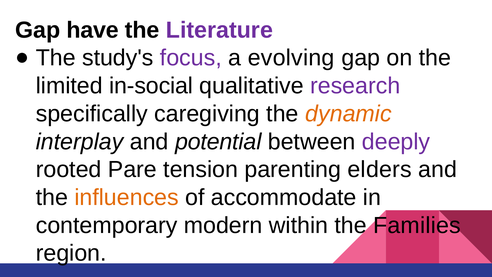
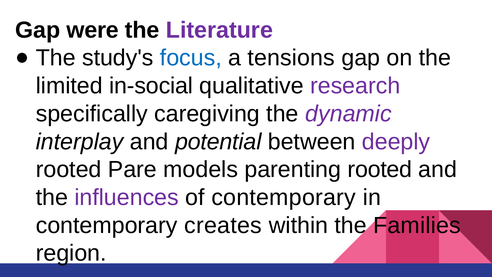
have: have -> were
focus colour: purple -> blue
evolving: evolving -> tensions
dynamic colour: orange -> purple
tension: tension -> models
parenting elders: elders -> rooted
influences colour: orange -> purple
of accommodate: accommodate -> contemporary
modern: modern -> creates
